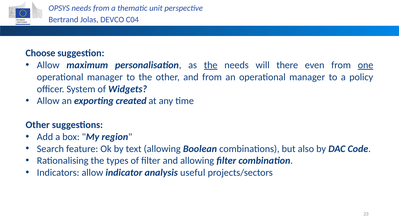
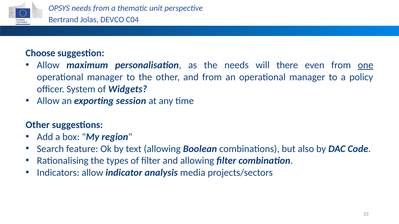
the at (211, 65) underline: present -> none
created: created -> session
useful: useful -> media
